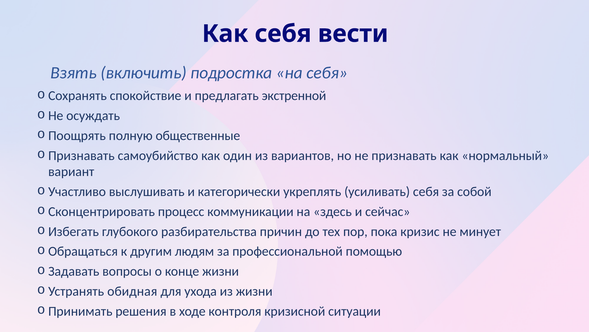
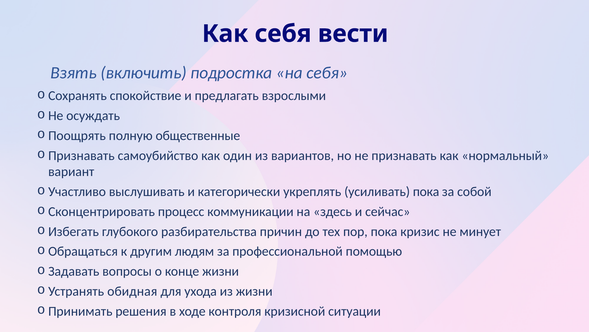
экстренной: экстренной -> взрослыми
усиливать себя: себя -> пока
